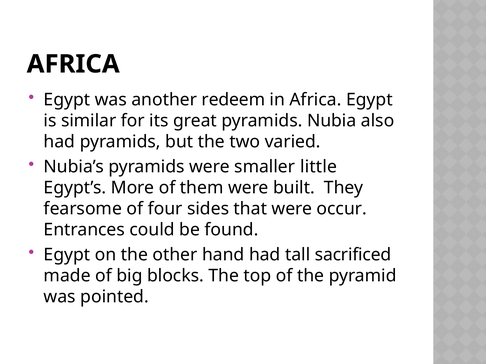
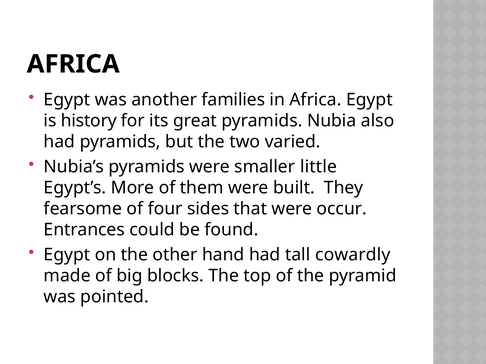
redeem: redeem -> families
similar: similar -> history
sacrificed: sacrificed -> cowardly
